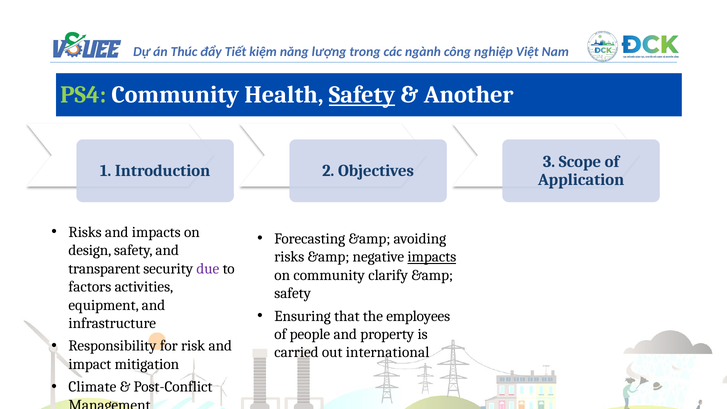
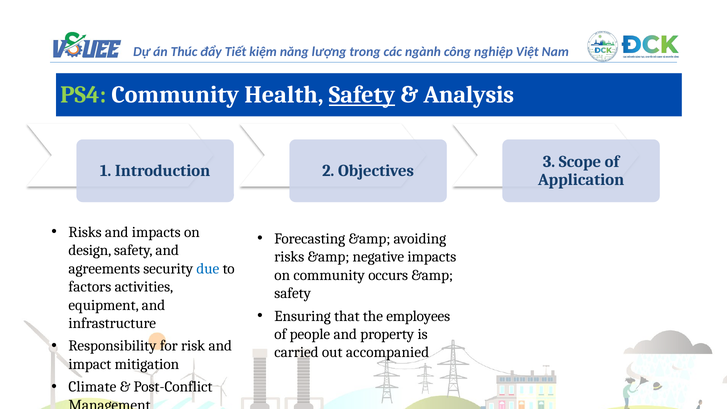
Another: Another -> Analysis
impacts at (432, 257) underline: present -> none
transparent: transparent -> agreements
due colour: purple -> blue
clarify: clarify -> occurs
international: international -> accompanied
